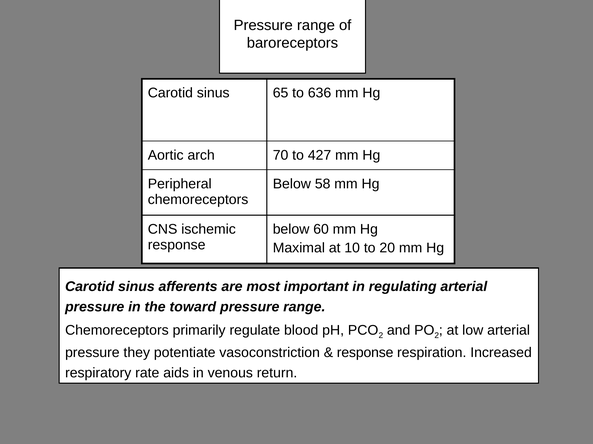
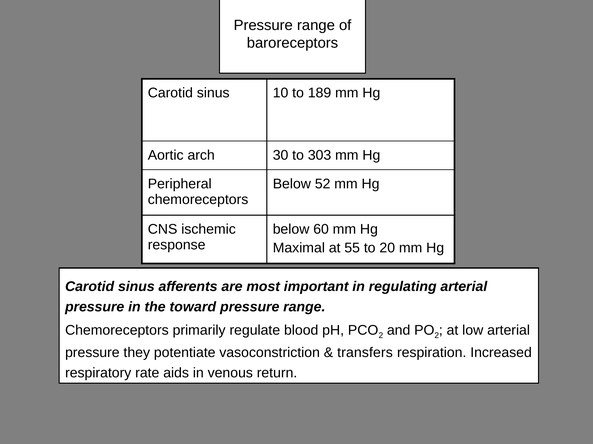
65: 65 -> 10
636: 636 -> 189
70: 70 -> 30
427: 427 -> 303
58: 58 -> 52
10: 10 -> 55
response at (365, 353): response -> transfers
